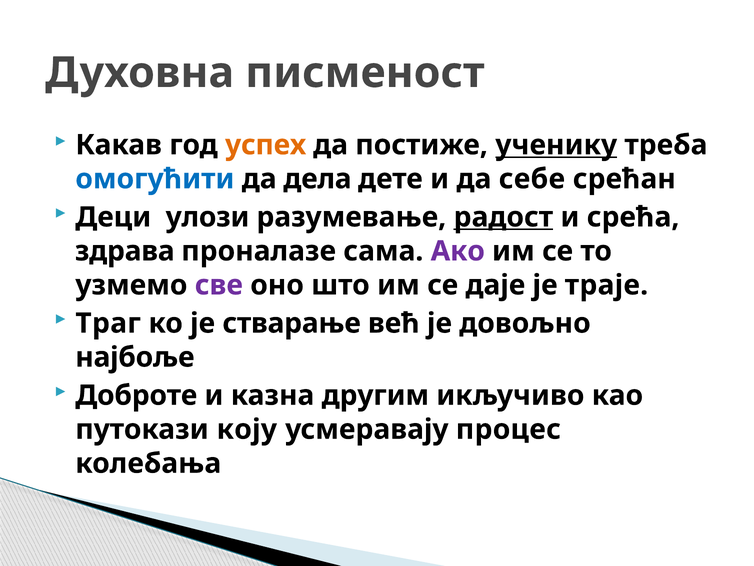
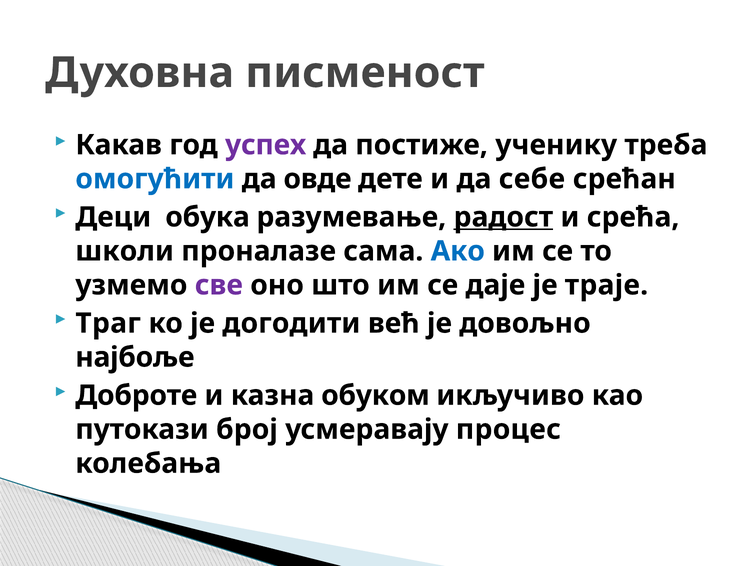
успех colour: orange -> purple
ученику underline: present -> none
дела: дела -> овде
улози: улози -> обука
здрава: здрава -> школи
Ако colour: purple -> blue
стварање: стварање -> догодити
другим: другим -> обуком
коју: коју -> број
